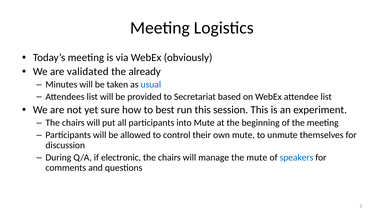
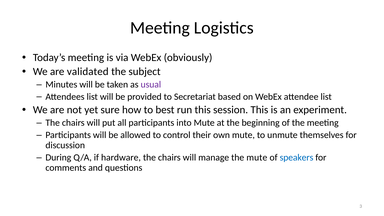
already: already -> subject
usual colour: blue -> purple
electronic: electronic -> hardware
